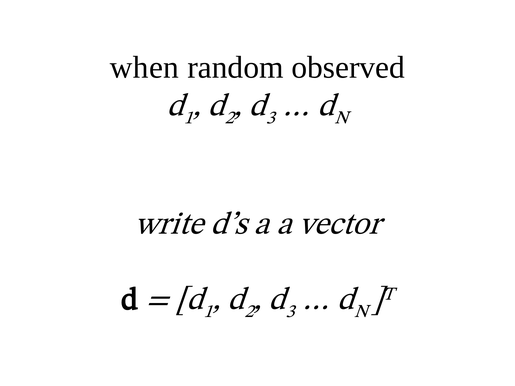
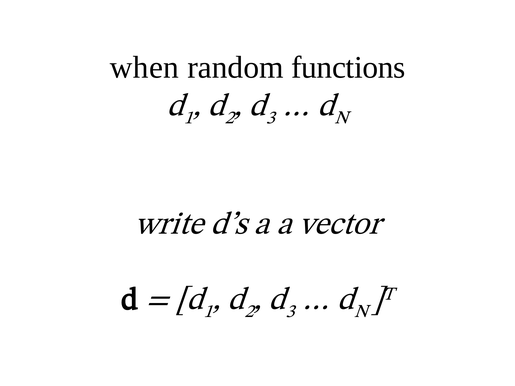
observed: observed -> functions
